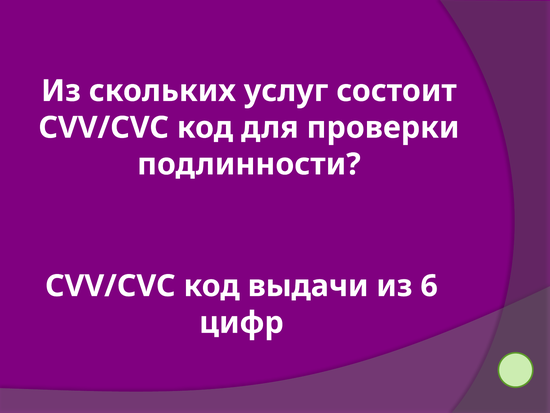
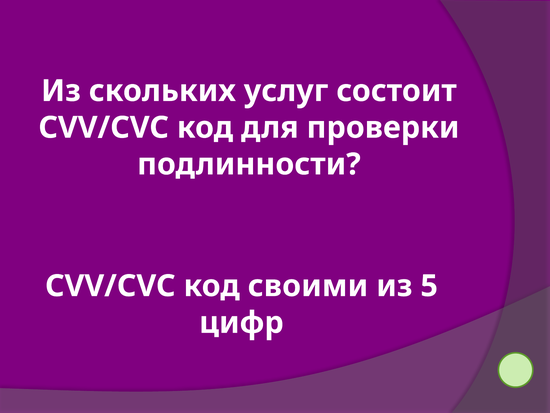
выдачи: выдачи -> своими
6: 6 -> 5
